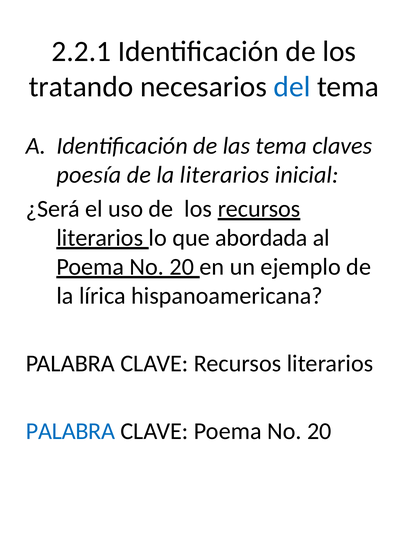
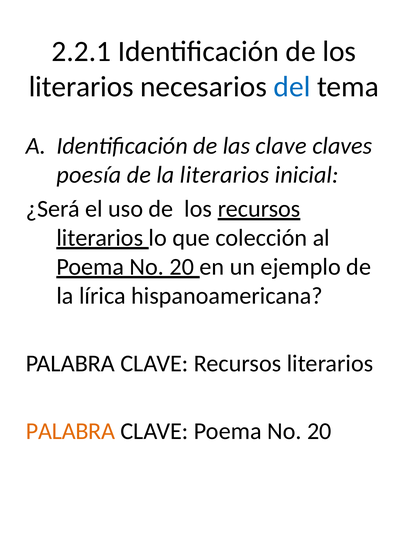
tratando at (81, 87): tratando -> literarios
las tema: tema -> clave
abordada: abordada -> colección
PALABRA at (70, 431) colour: blue -> orange
